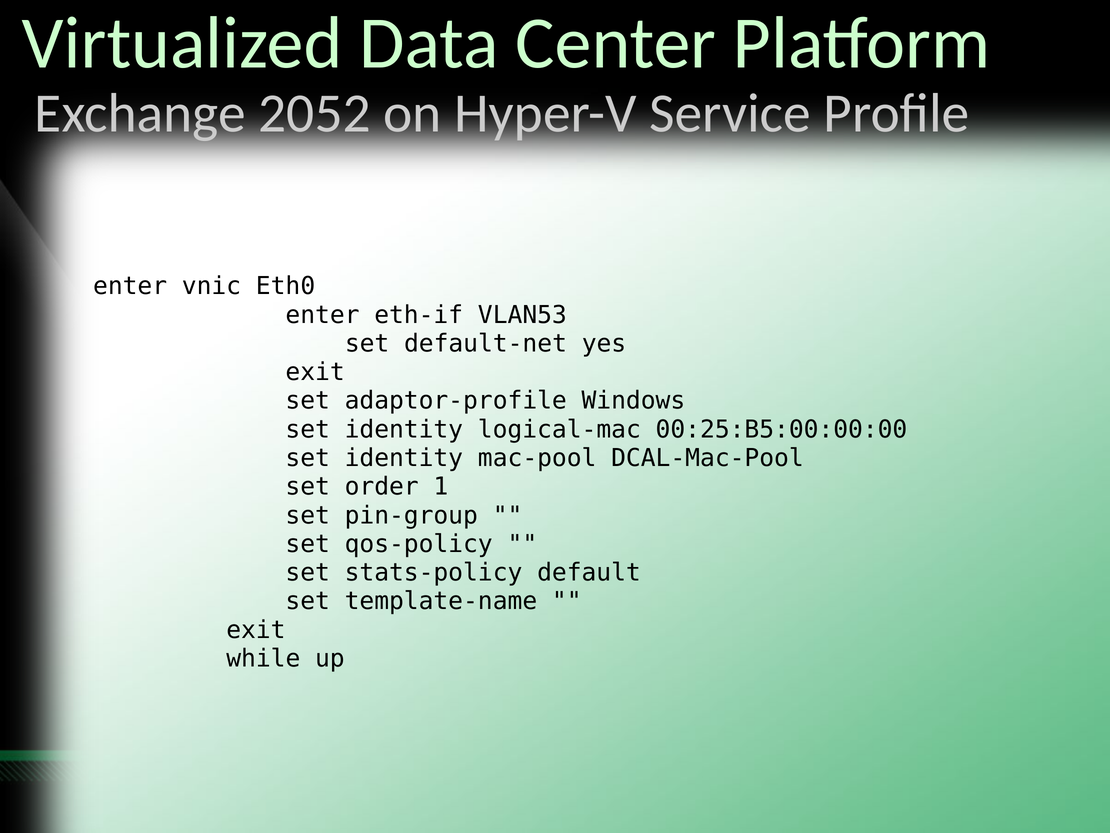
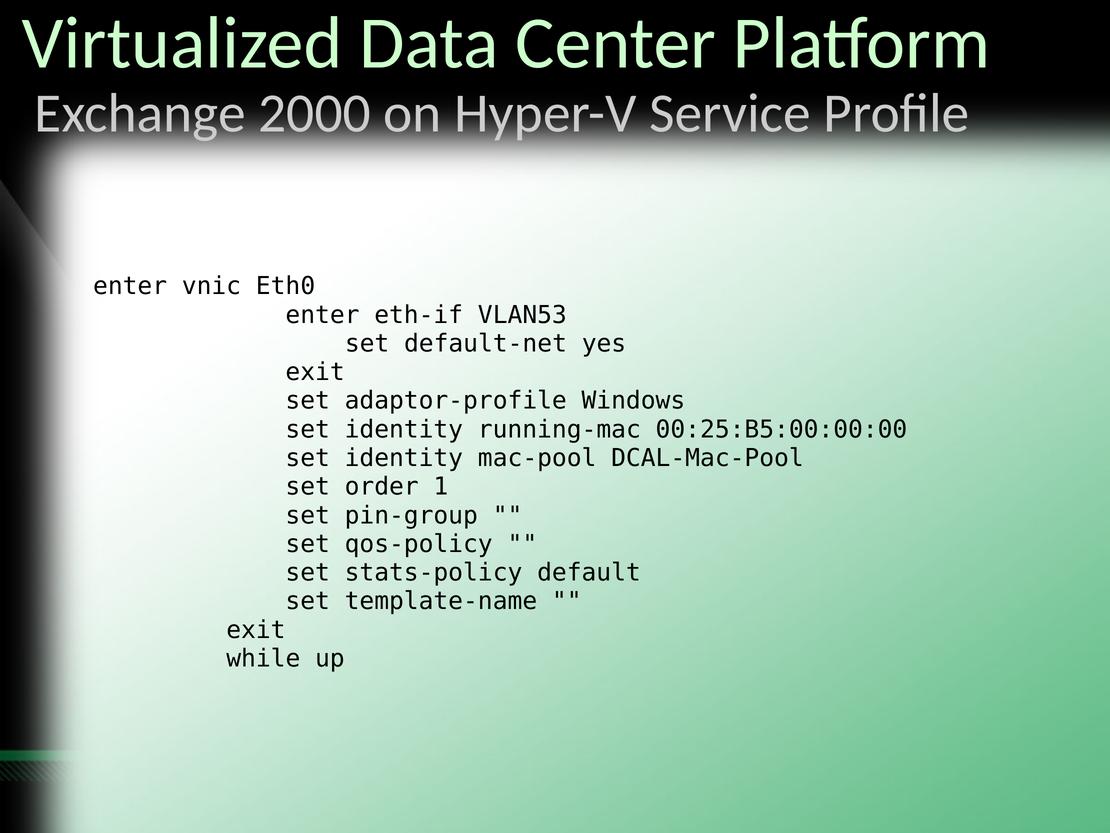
2052: 2052 -> 2000
logical-mac: logical-mac -> running-mac
